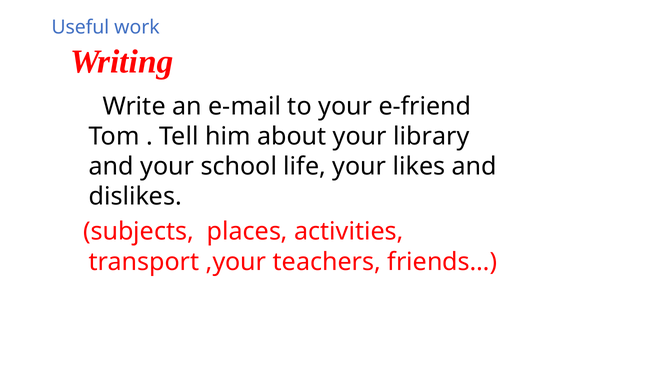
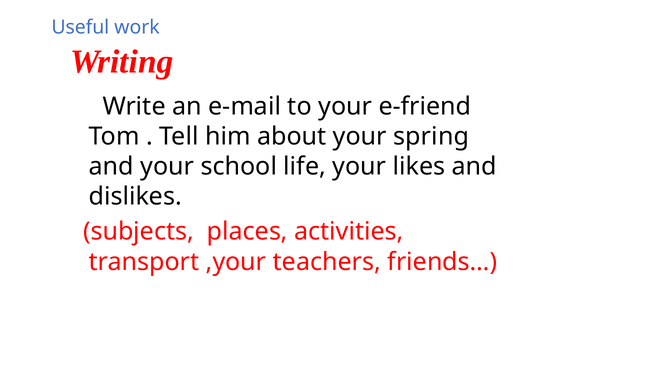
library: library -> spring
